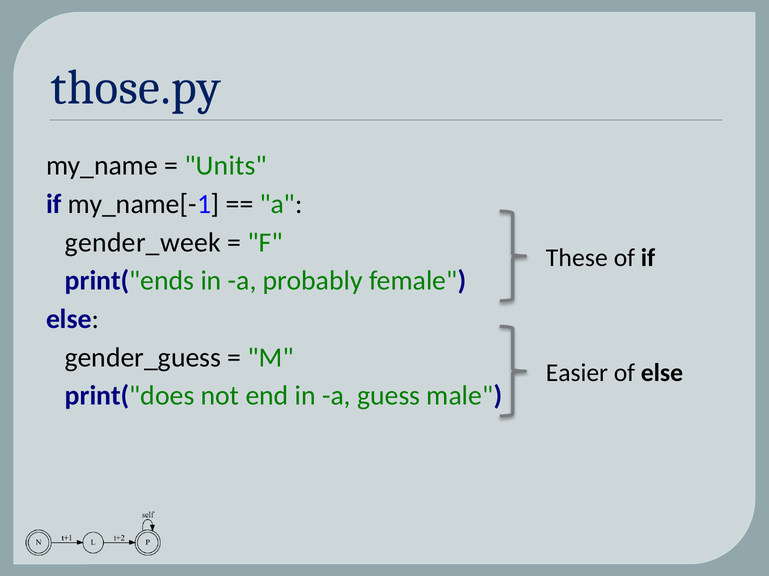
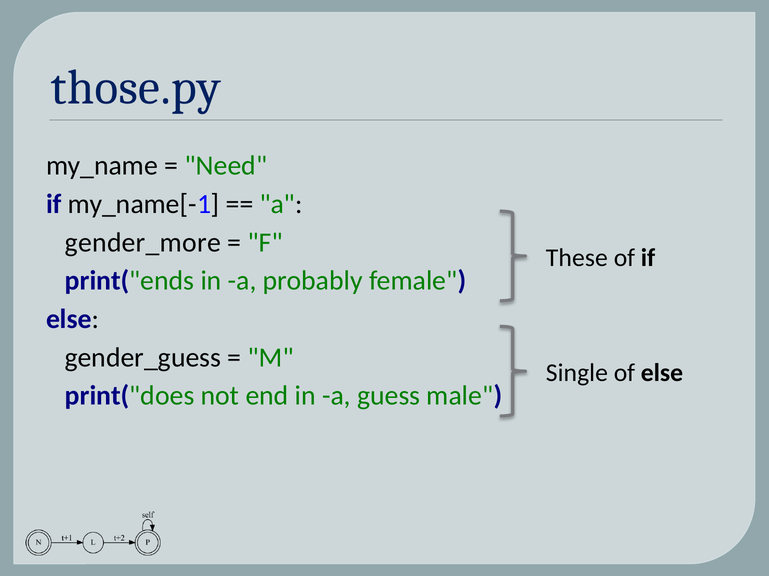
Units: Units -> Need
gender_week: gender_week -> gender_more
Easier: Easier -> Single
